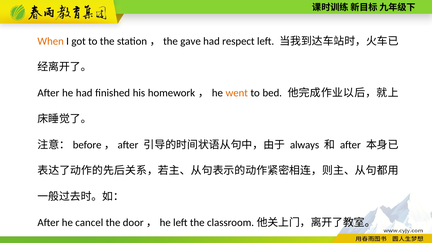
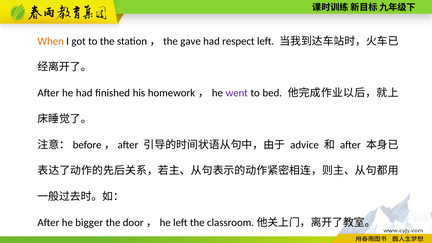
went colour: orange -> purple
always: always -> advice
cancel: cancel -> bigger
